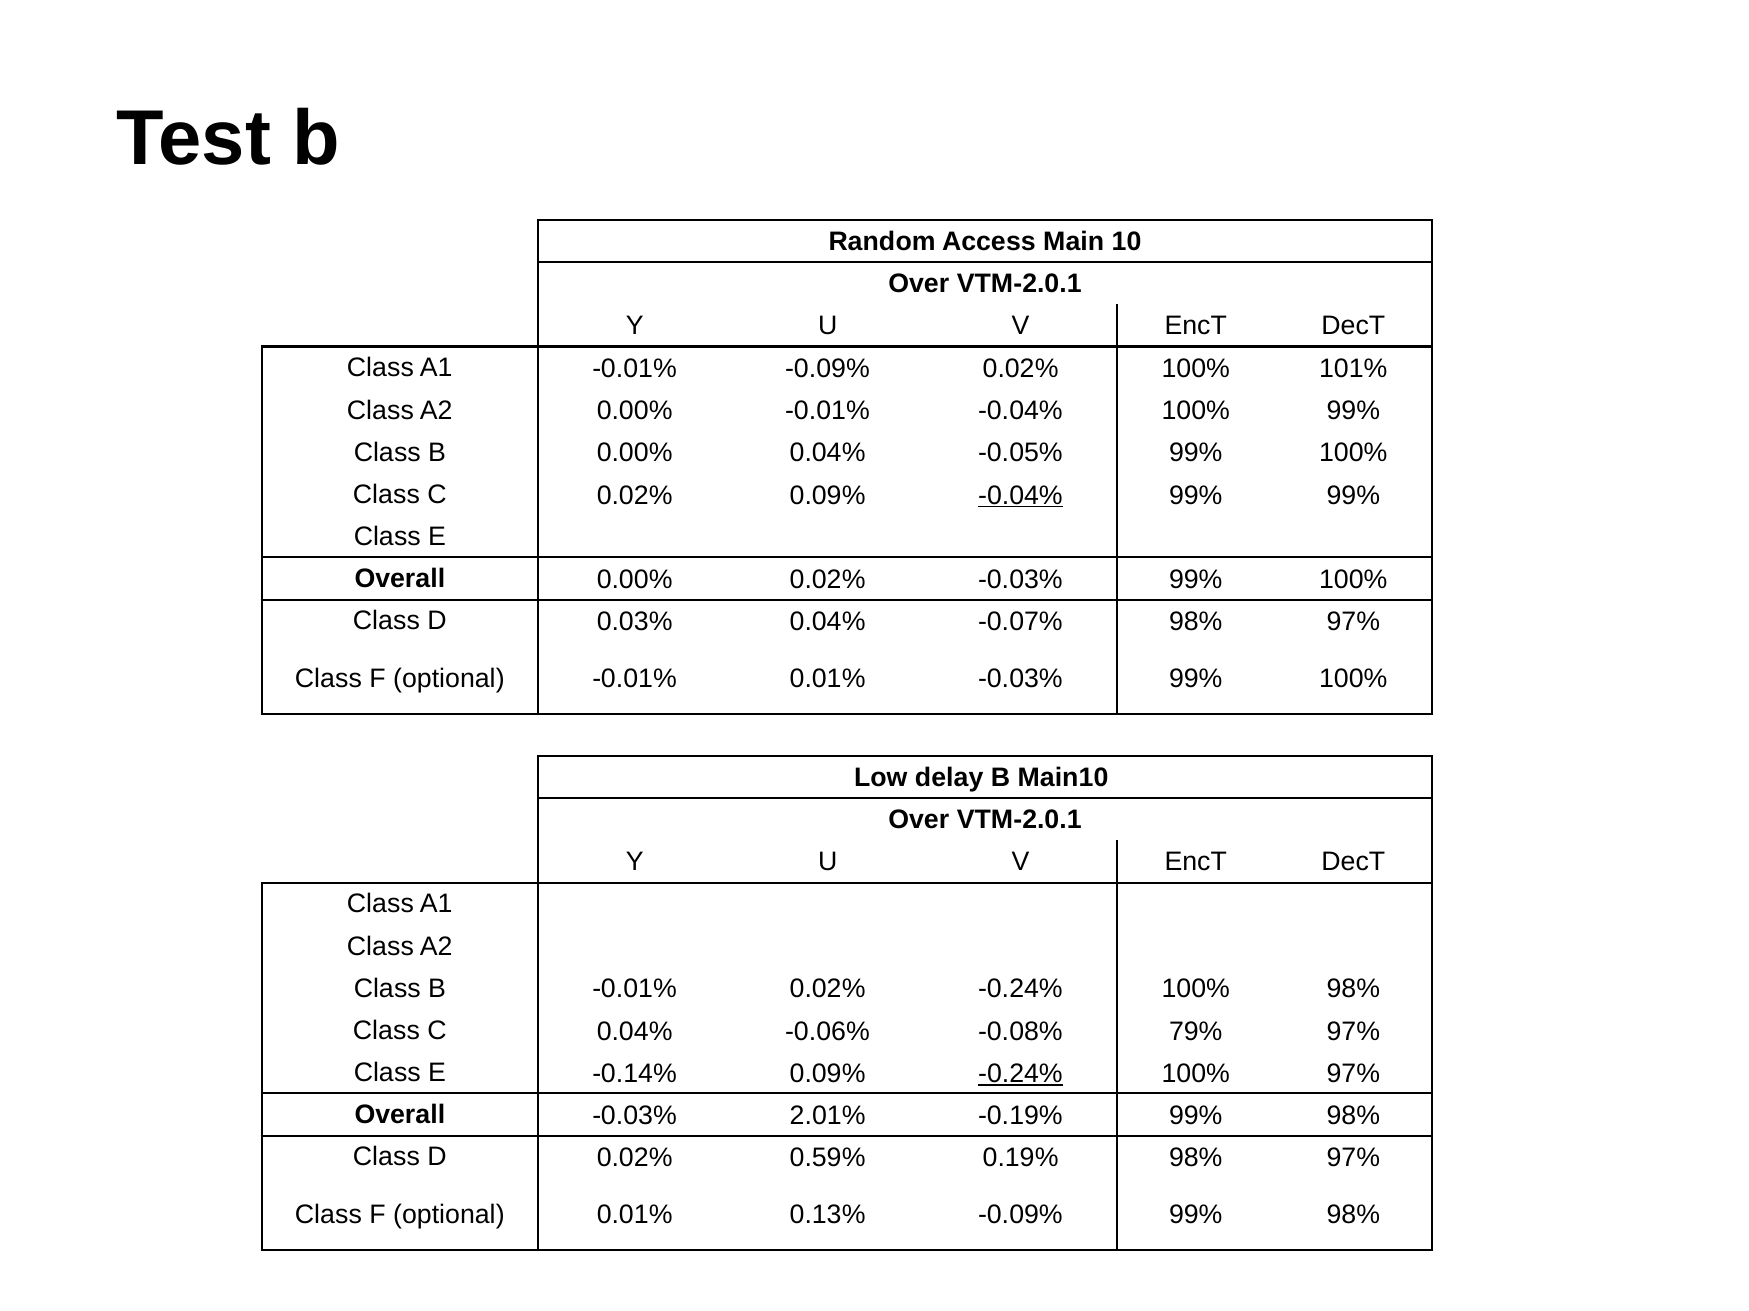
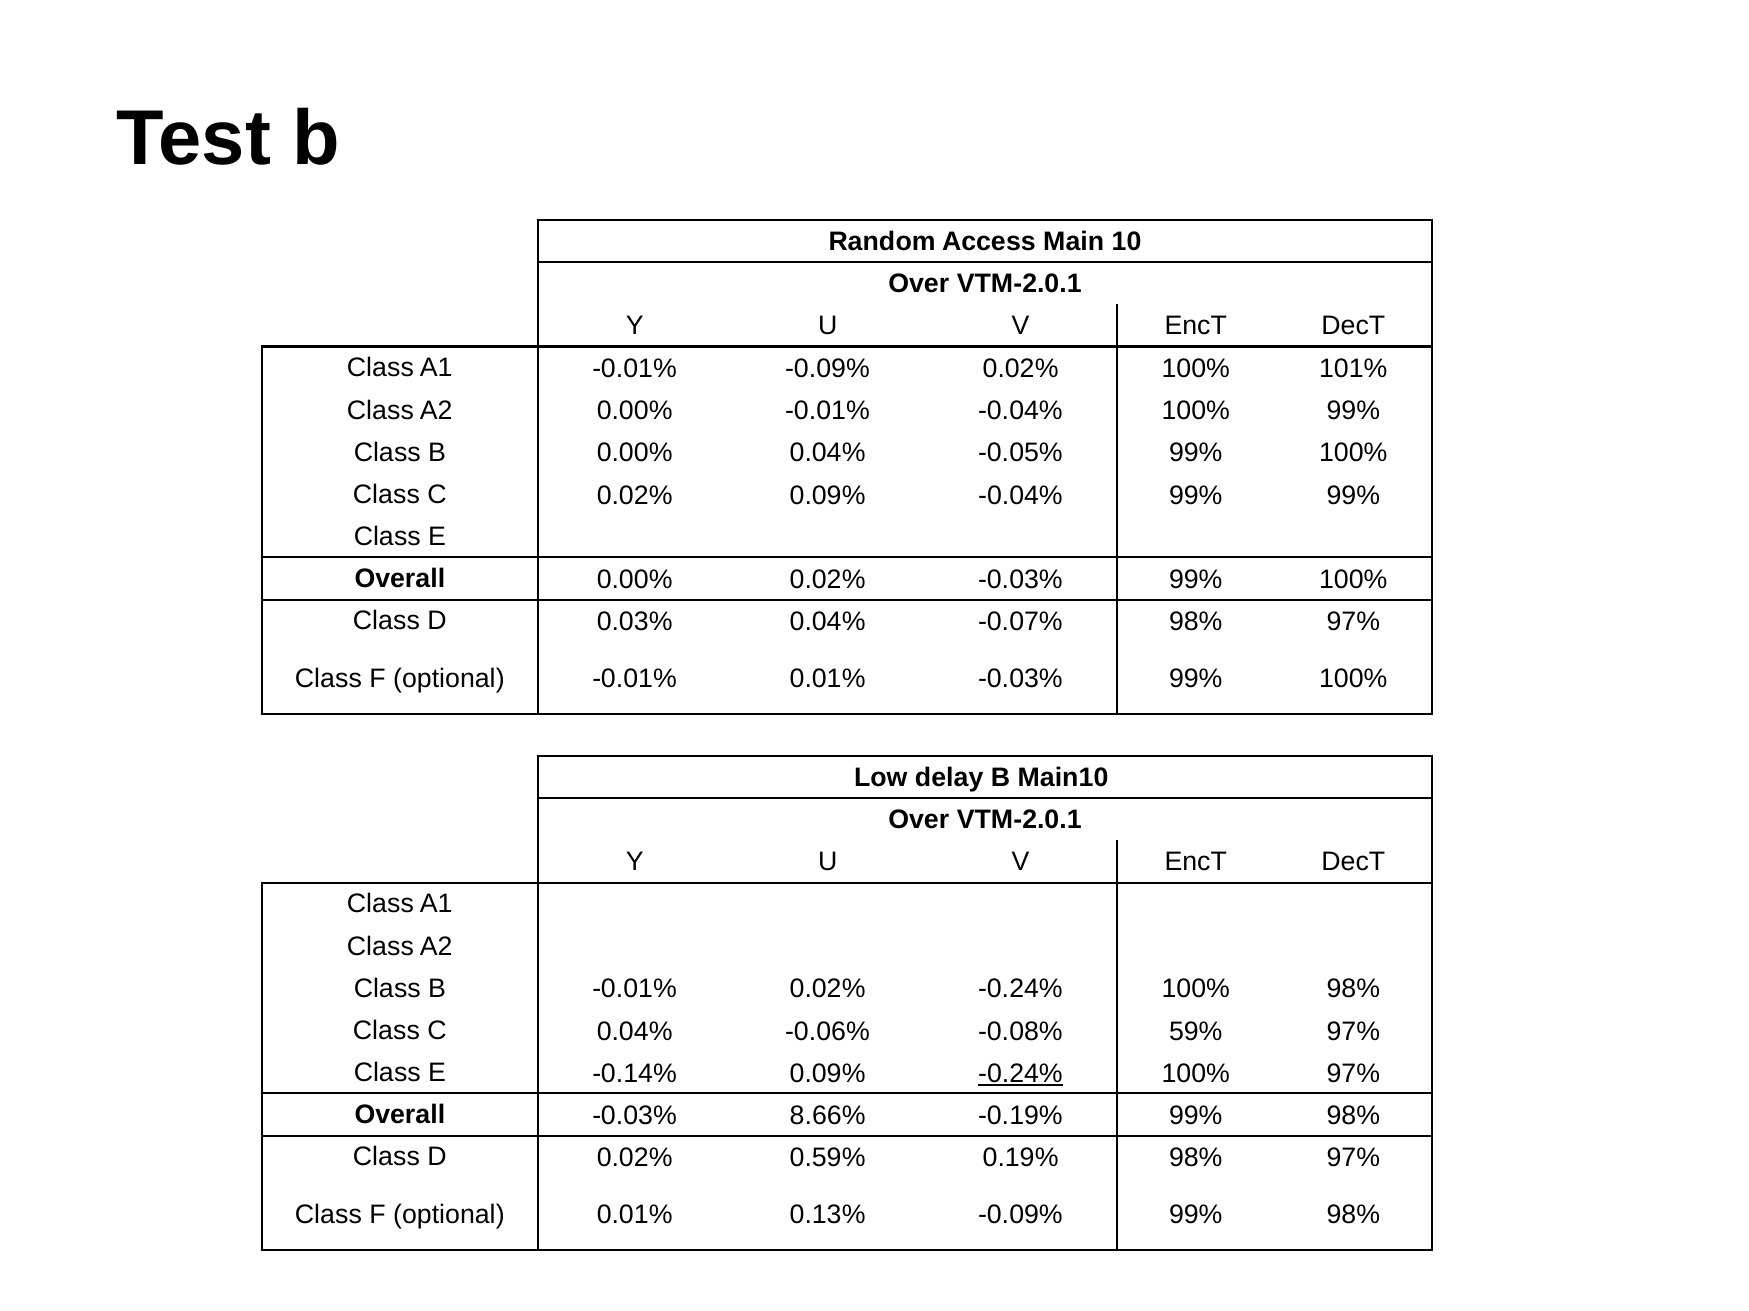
-0.04% at (1020, 496) underline: present -> none
79%: 79% -> 59%
2.01%: 2.01% -> 8.66%
